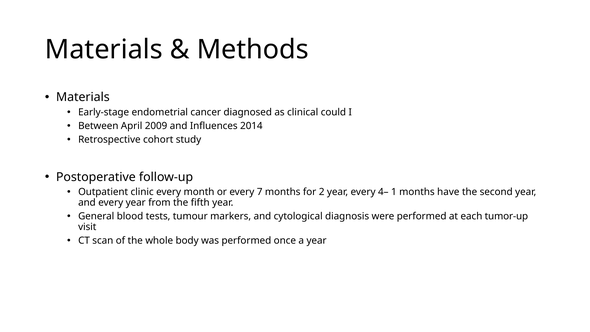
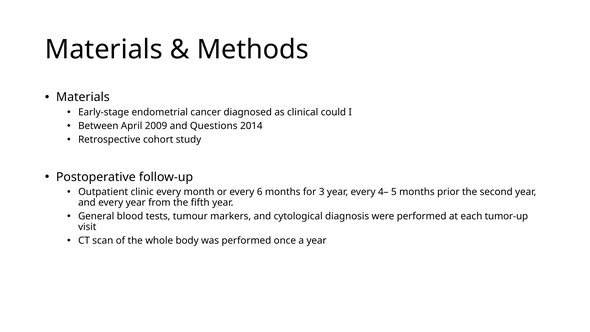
Influences: Influences -> Questions
7: 7 -> 6
2: 2 -> 3
1: 1 -> 5
have: have -> prior
